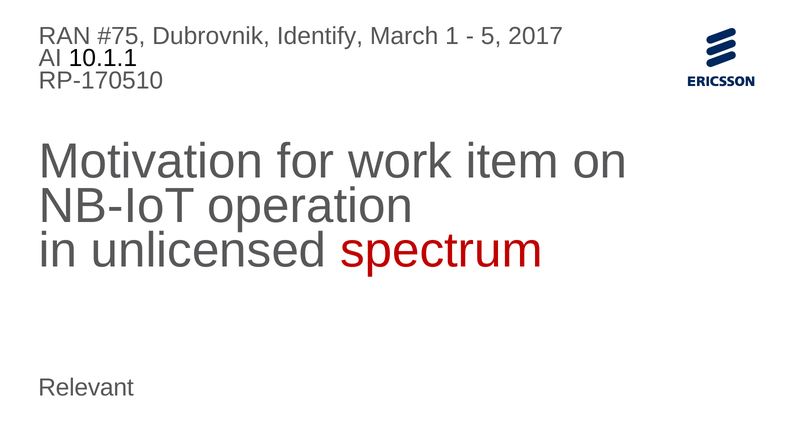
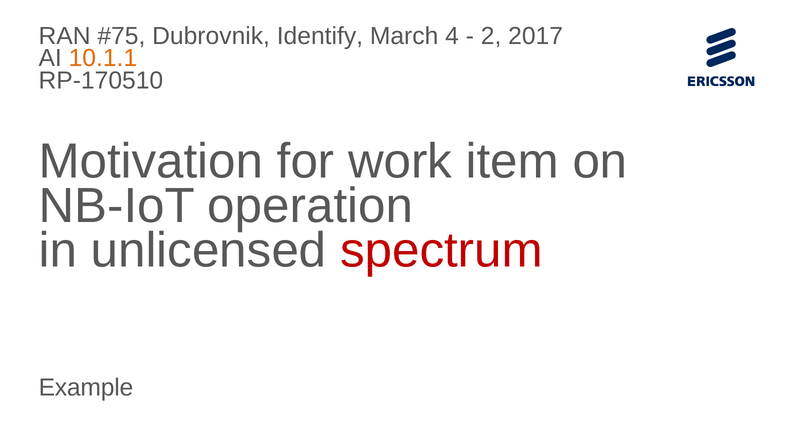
1: 1 -> 4
5: 5 -> 2
10.1.1 colour: black -> orange
Relevant: Relevant -> Example
